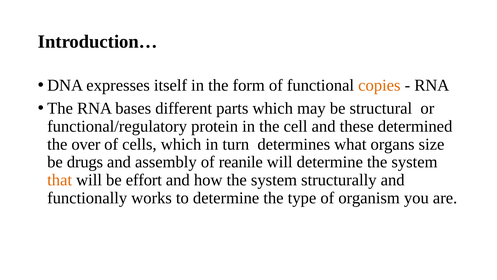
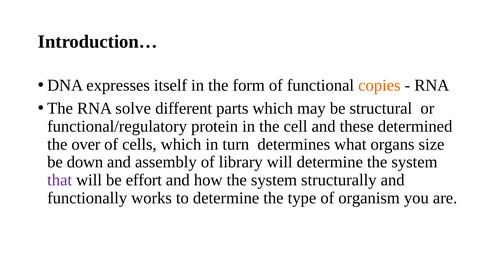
bases: bases -> solve
drugs: drugs -> down
reanile: reanile -> library
that colour: orange -> purple
